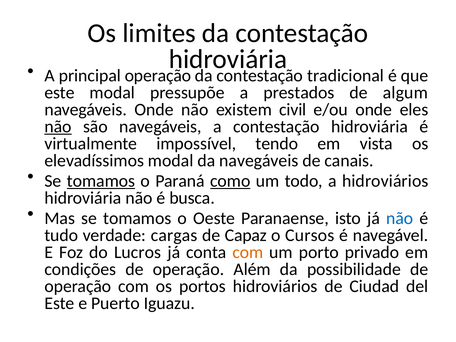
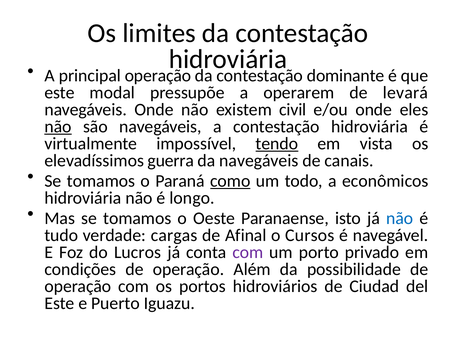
tradicional: tradicional -> dominante
prestados: prestados -> operarem
algum: algum -> levará
tendo underline: none -> present
elevadíssimos modal: modal -> guerra
tomamos at (101, 181) underline: present -> none
a hidroviários: hidroviários -> econômicos
busca: busca -> longo
Capaz: Capaz -> Afinal
com at (248, 252) colour: orange -> purple
